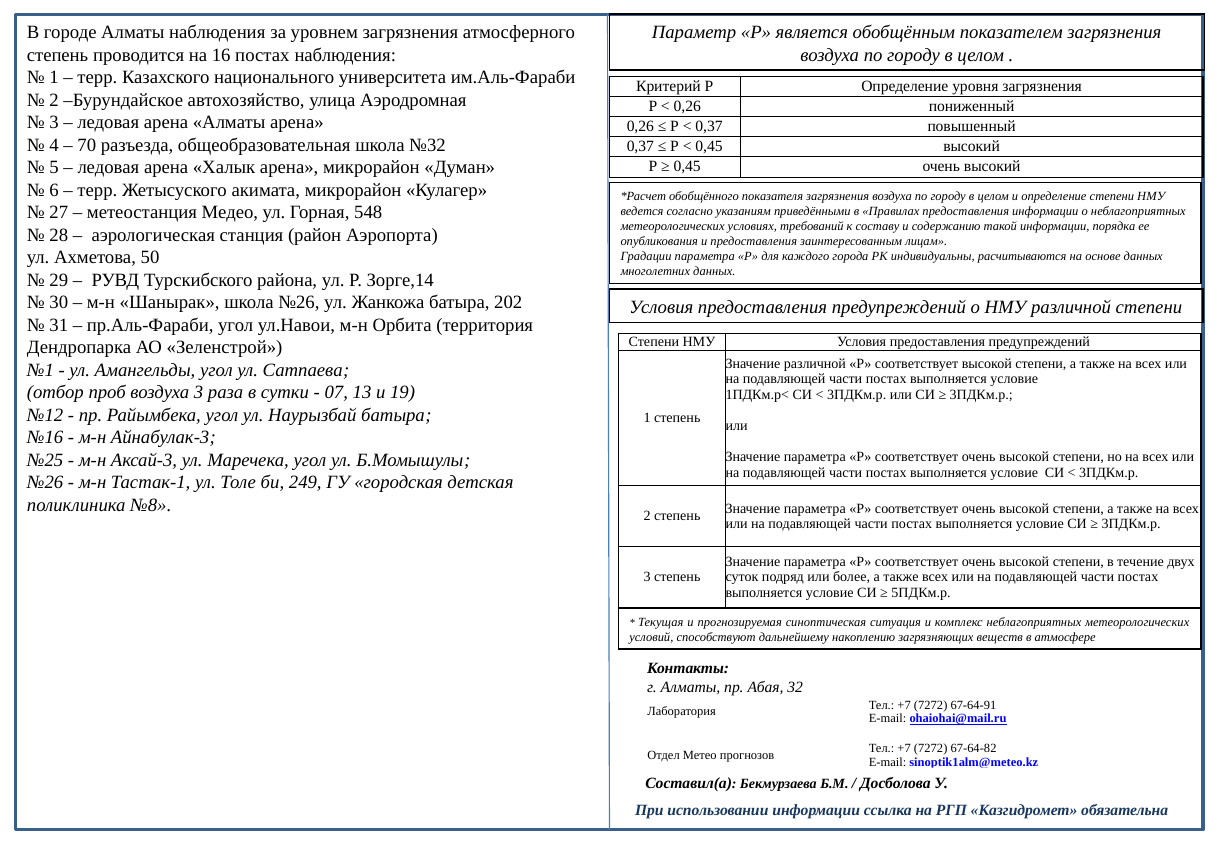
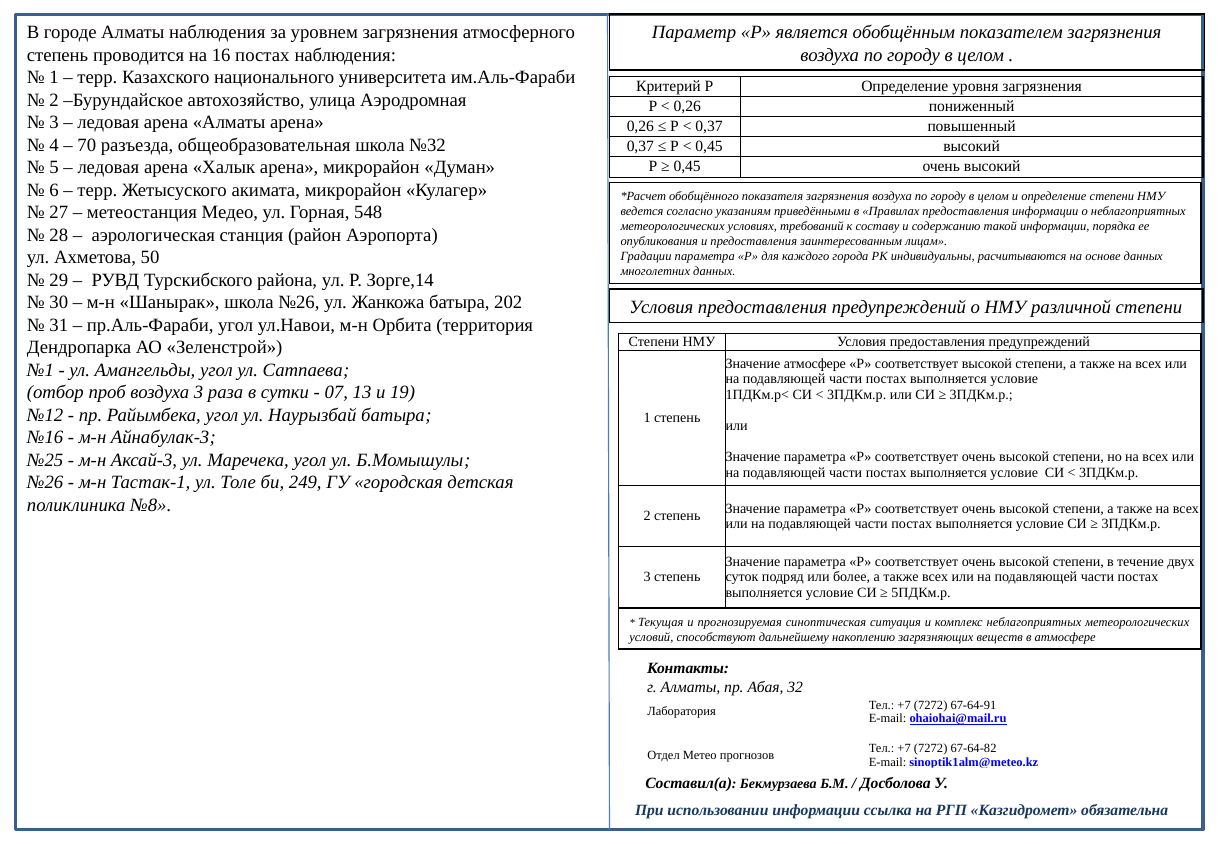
Значение различной: различной -> атмосфере
